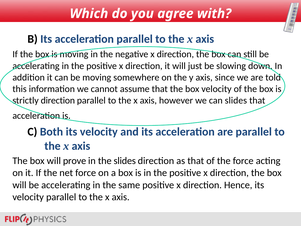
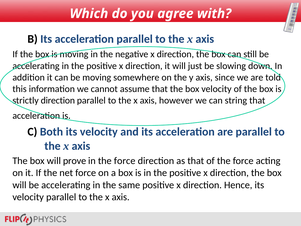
can slides: slides -> string
in the slides: slides -> force
